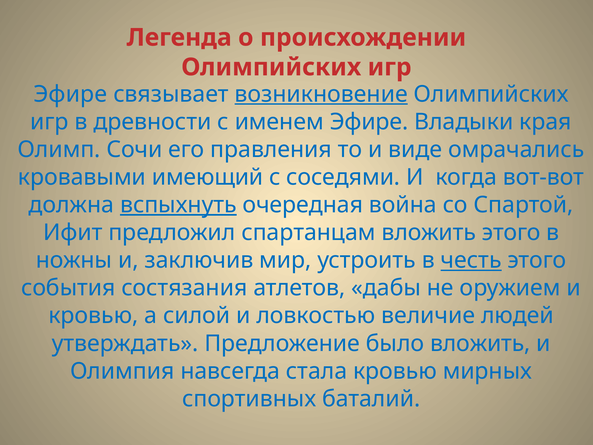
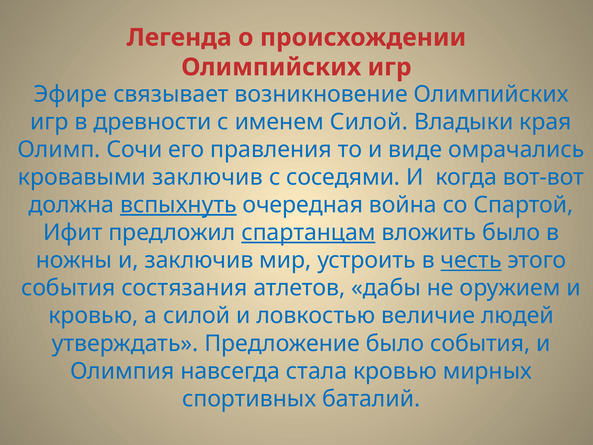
возникновение underline: present -> none
именем Эфире: Эфире -> Силой
кровавыми имеющий: имеющий -> заключив
спартанцам underline: none -> present
вложить этого: этого -> было
было вложить: вложить -> события
